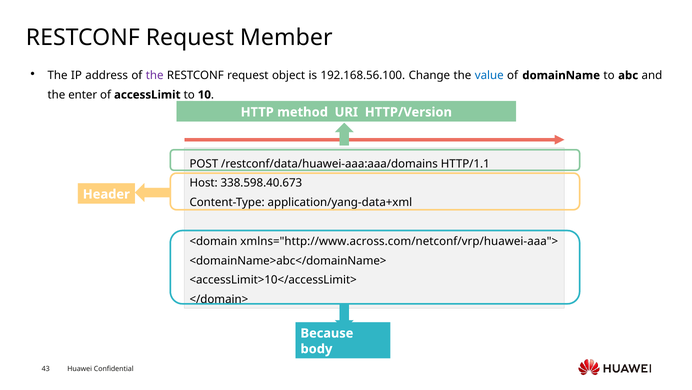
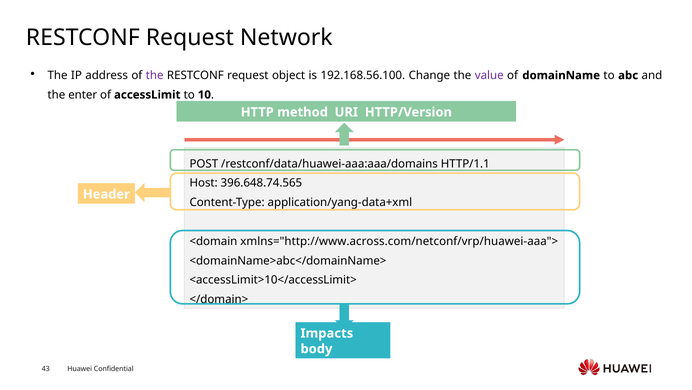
Member: Member -> Network
value colour: blue -> purple
338.598.40.673: 338.598.40.673 -> 396.648.74.565
Because: Because -> Impacts
